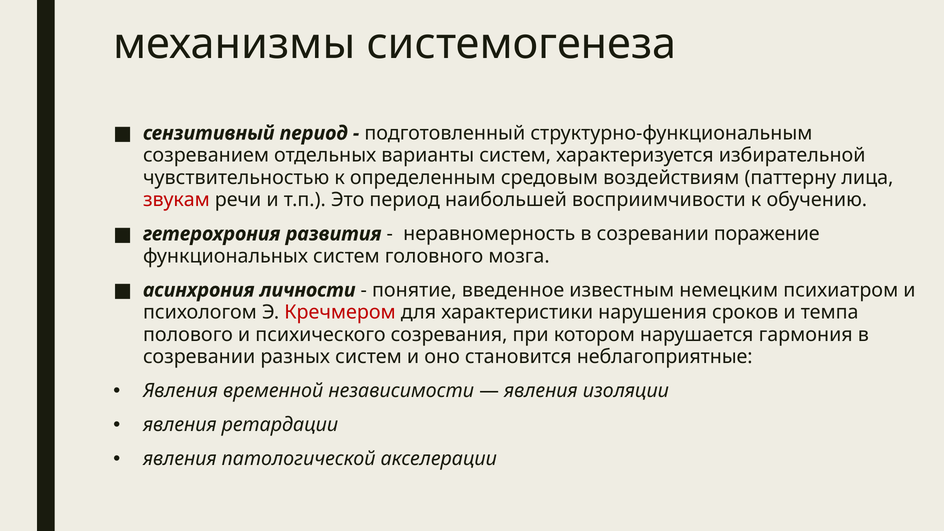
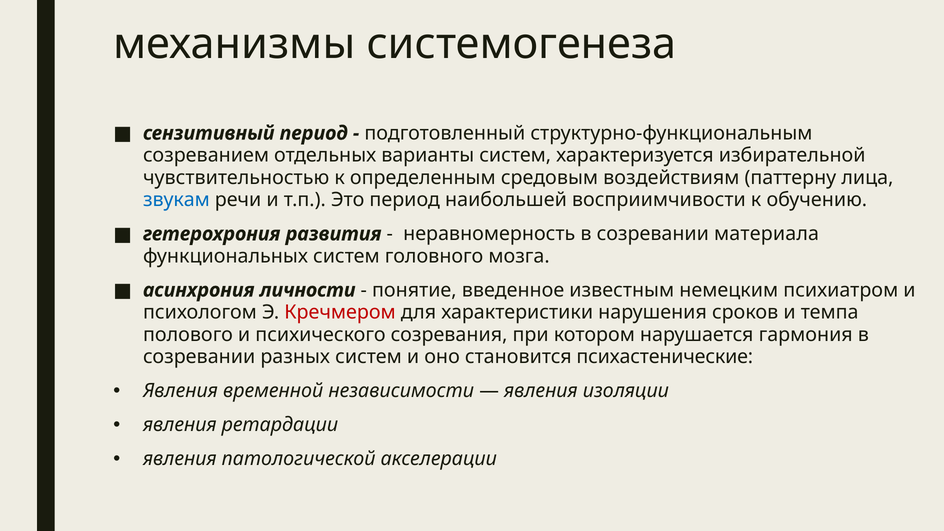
звукам colour: red -> blue
поражение: поражение -> материала
неблагоприятные: неблагоприятные -> психастенические
